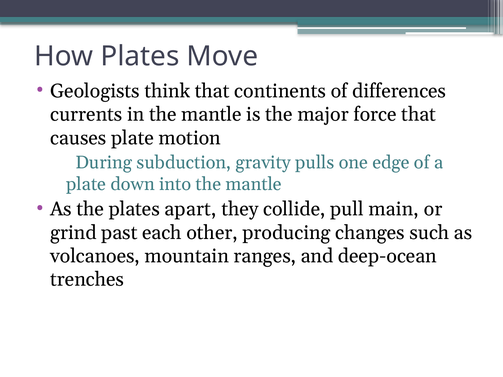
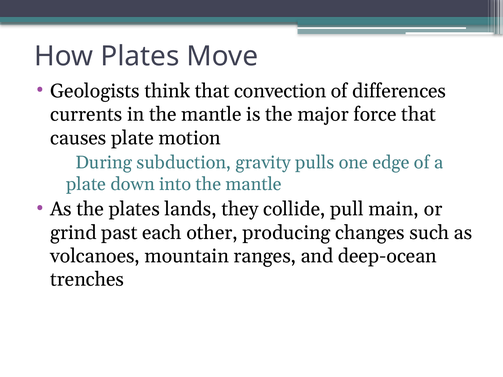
continents: continents -> convection
apart: apart -> lands
